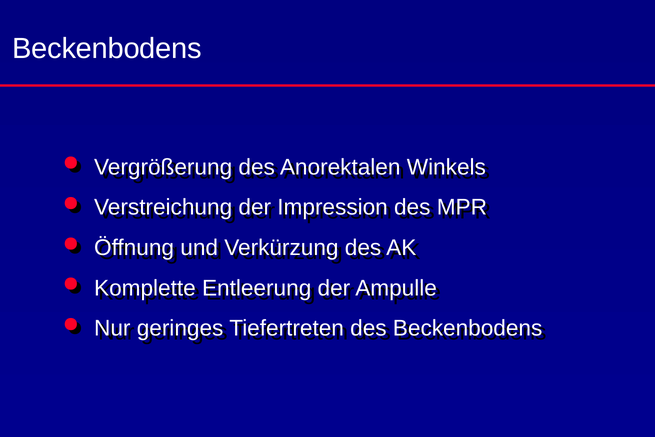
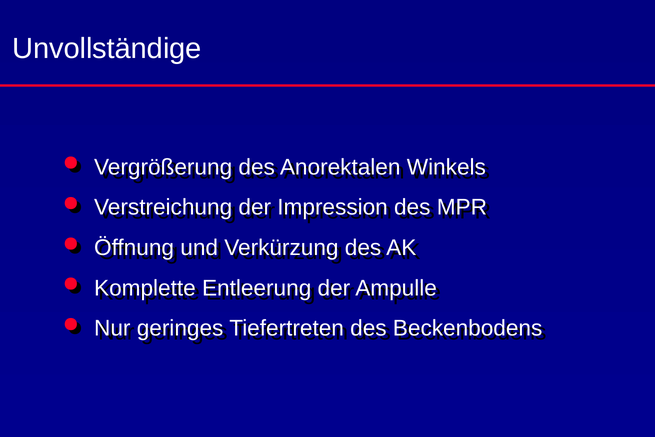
Beckenbodens at (107, 49): Beckenbodens -> Unvollständige
